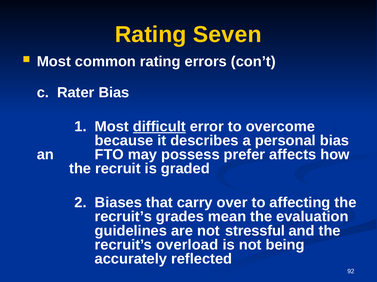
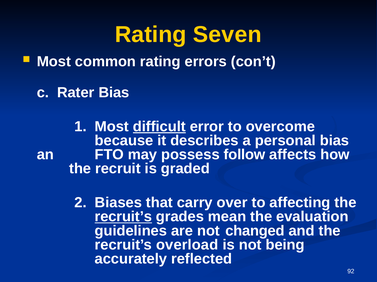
prefer: prefer -> follow
recruit’s at (123, 217) underline: none -> present
stressful: stressful -> changed
